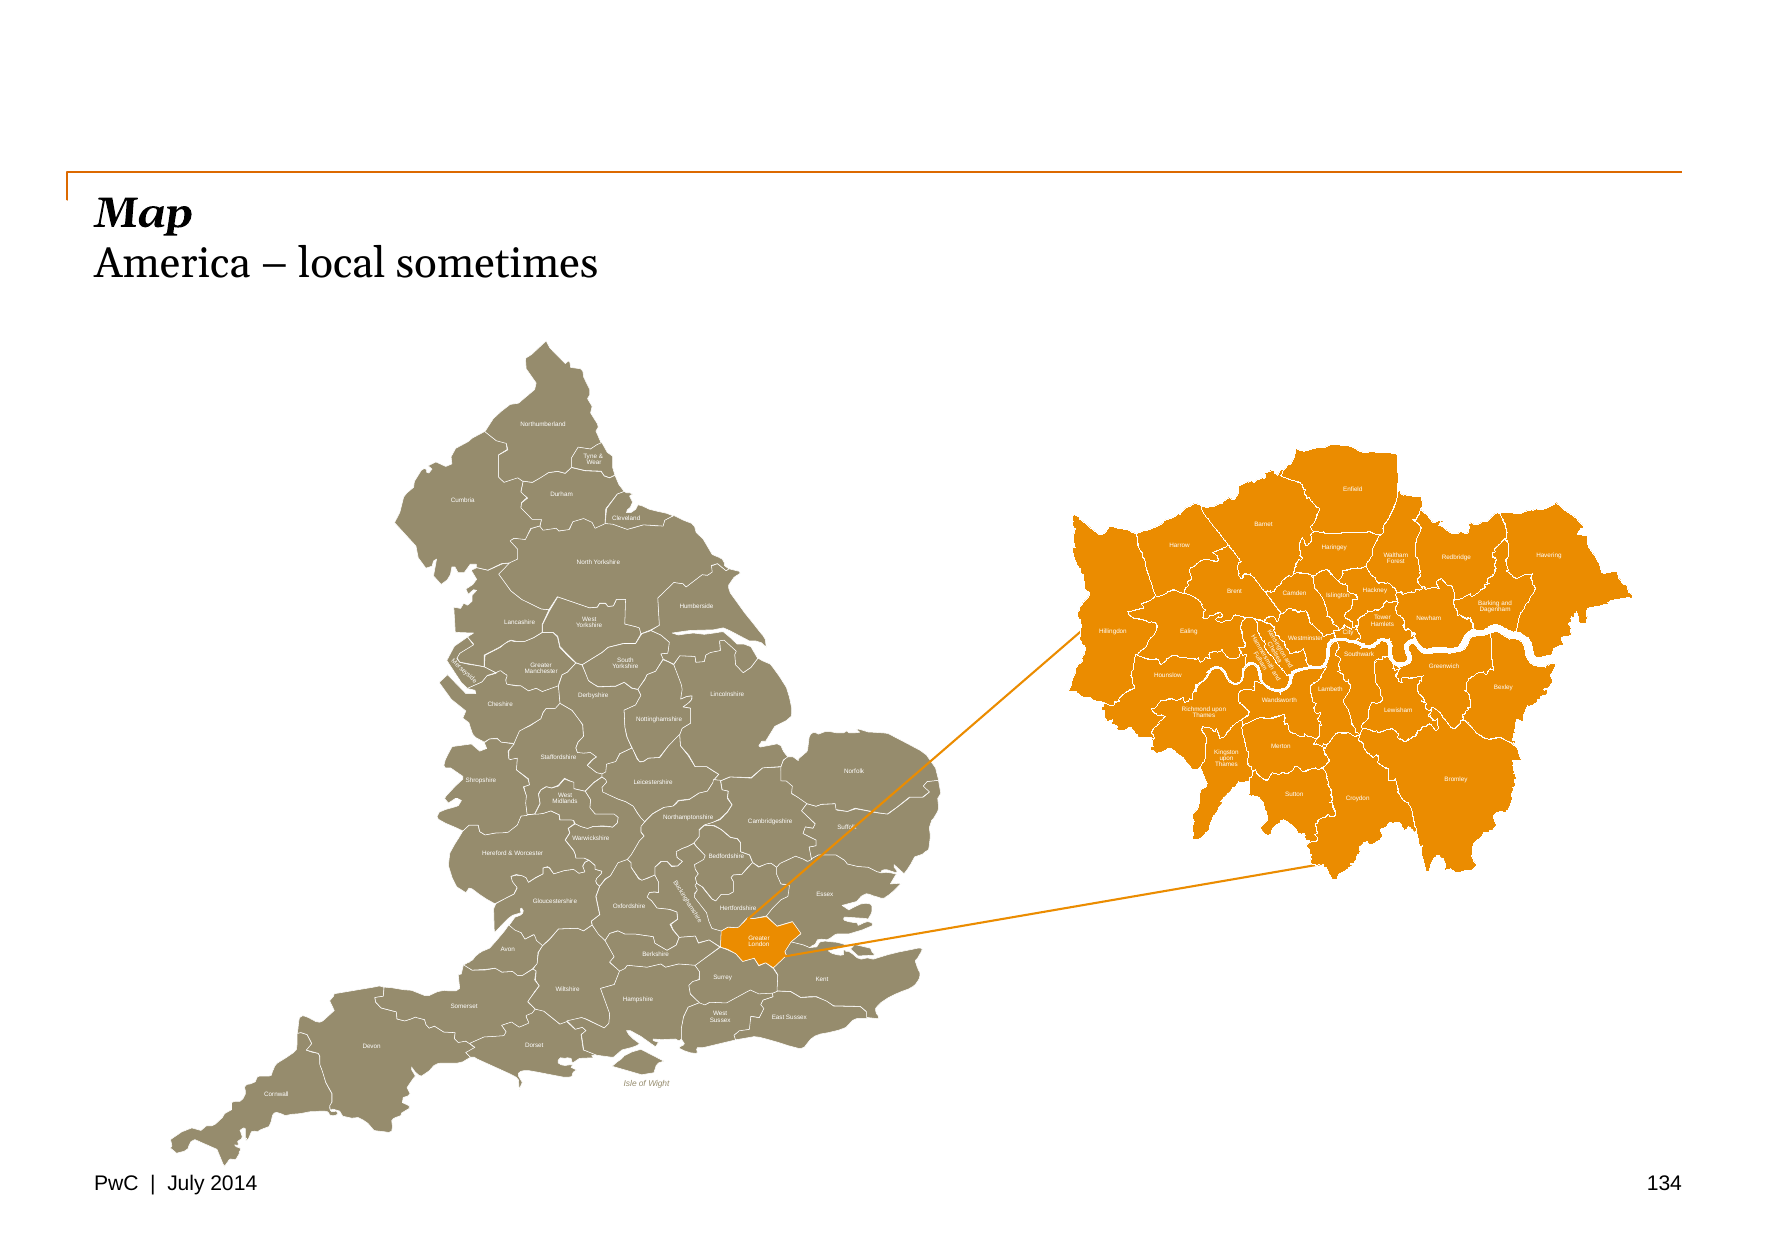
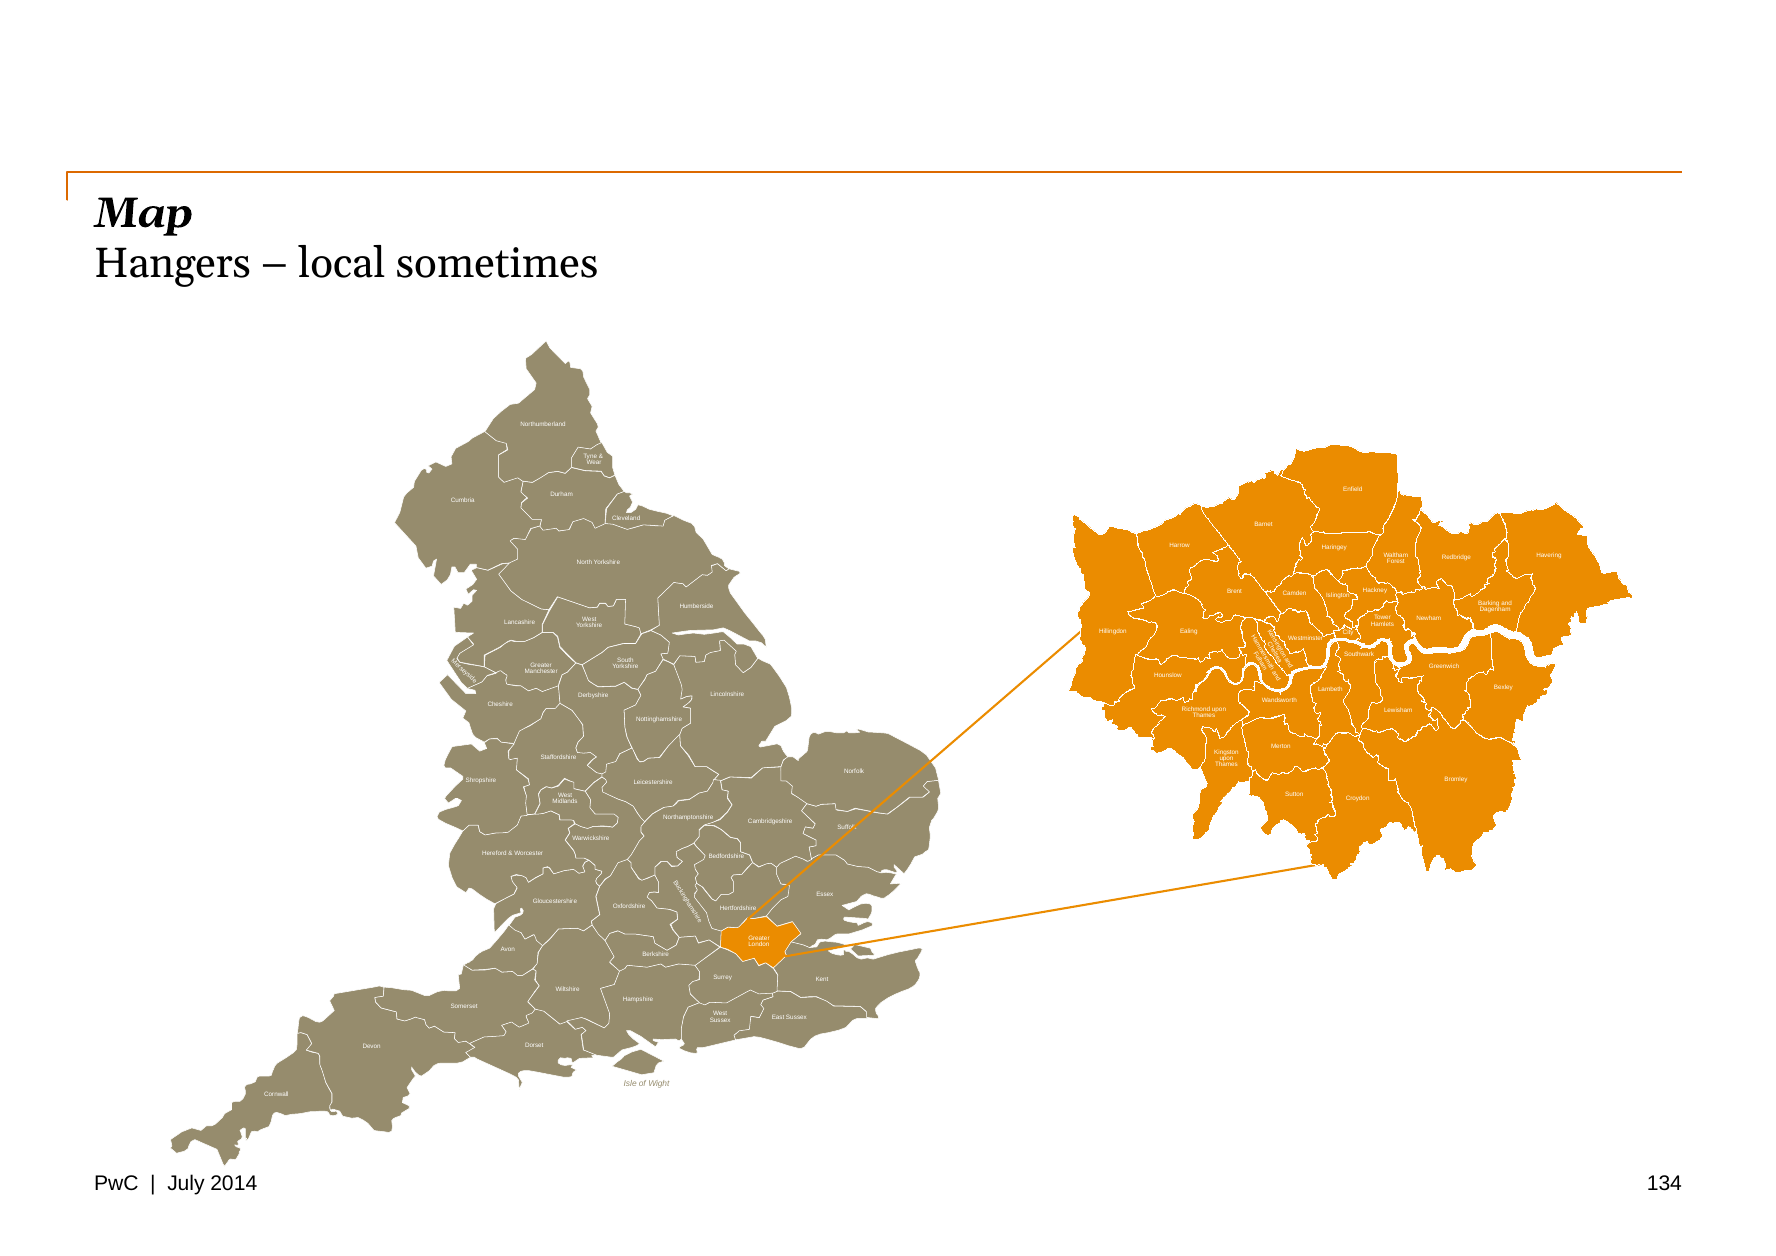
America: America -> Hangers
